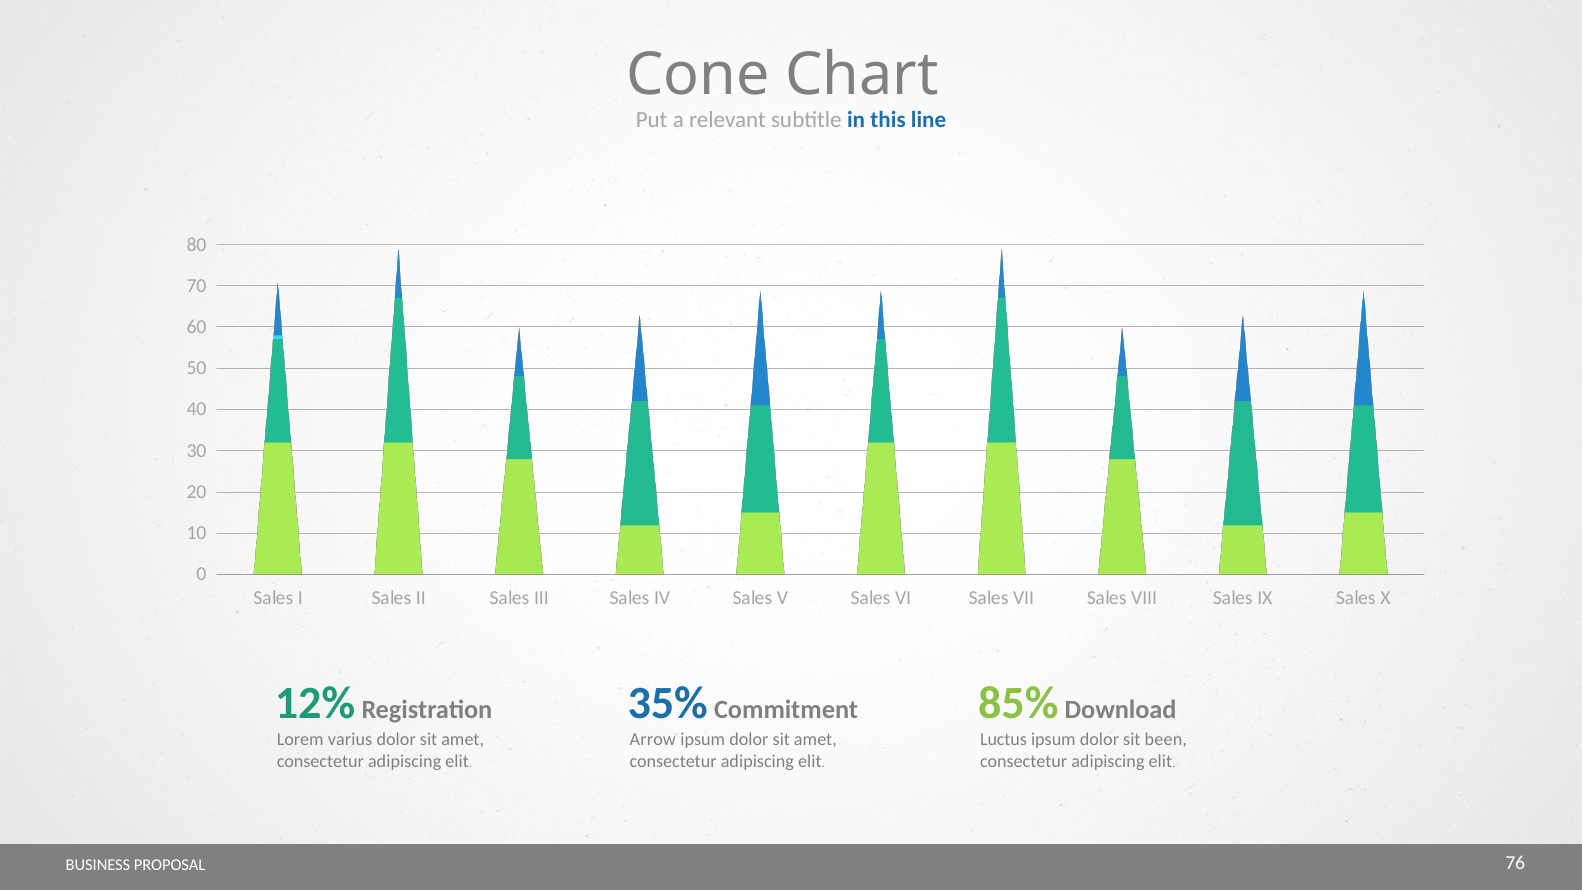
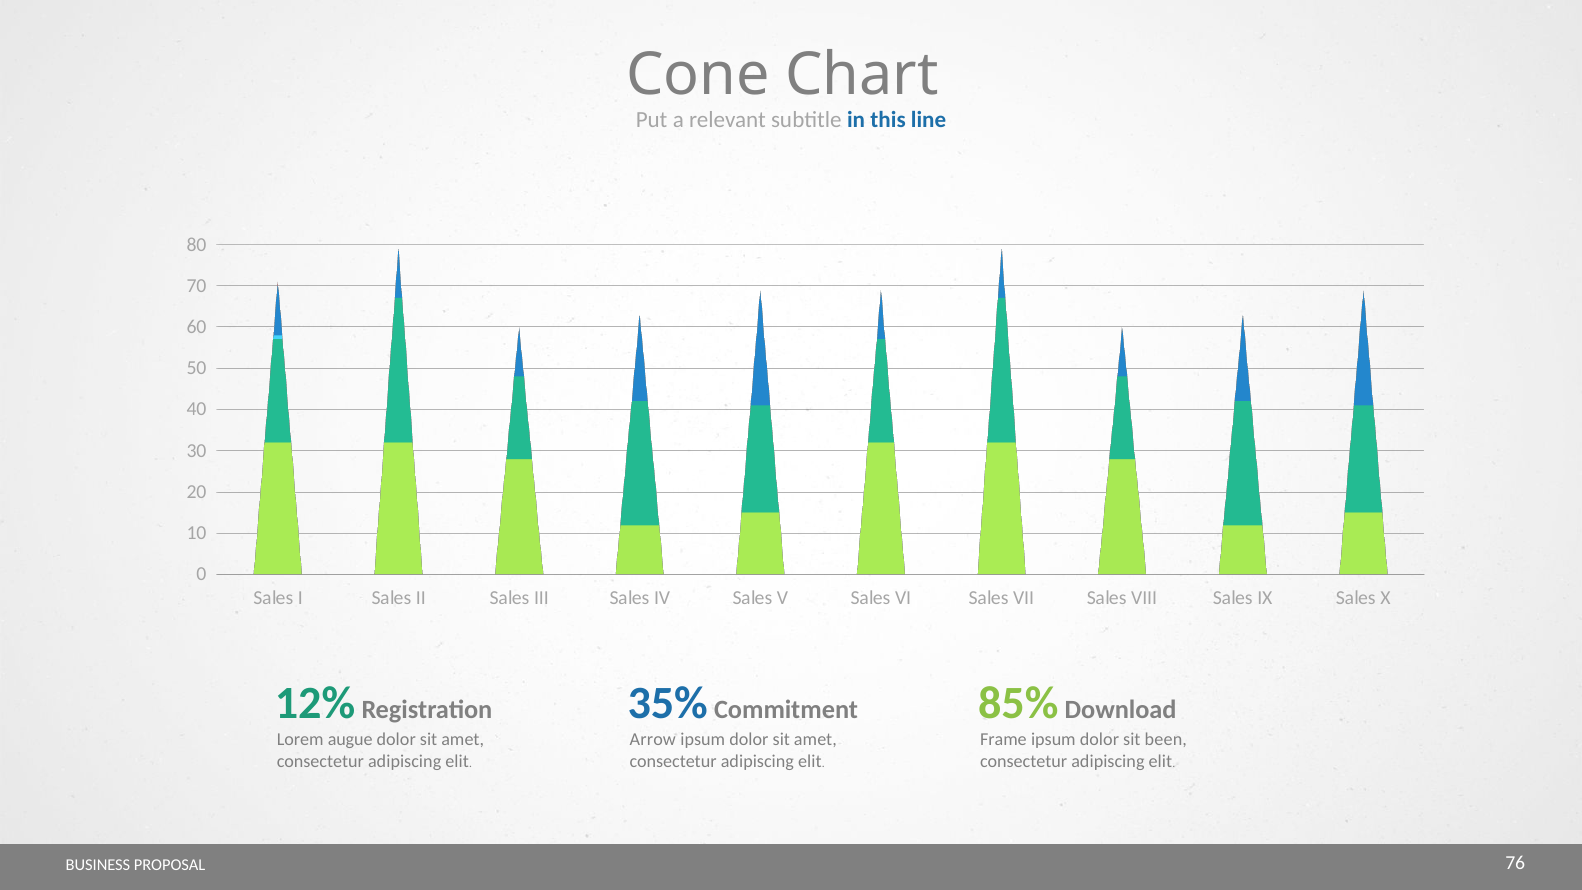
Luctus: Luctus -> Frame
varius: varius -> augue
